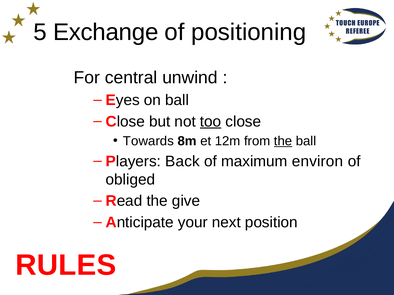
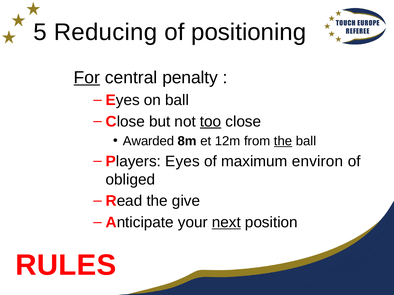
Exchange: Exchange -> Reducing
For underline: none -> present
unwind: unwind -> penalty
Towards: Towards -> Awarded
Players Back: Back -> Eyes
next underline: none -> present
